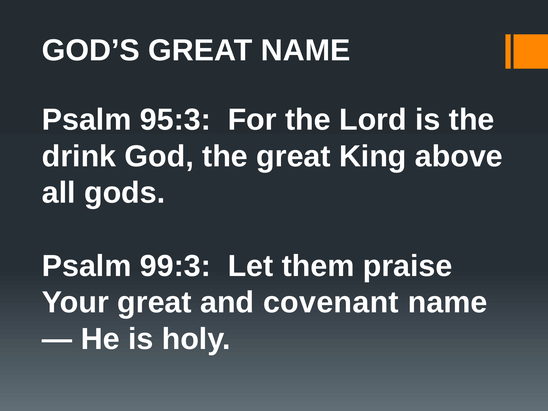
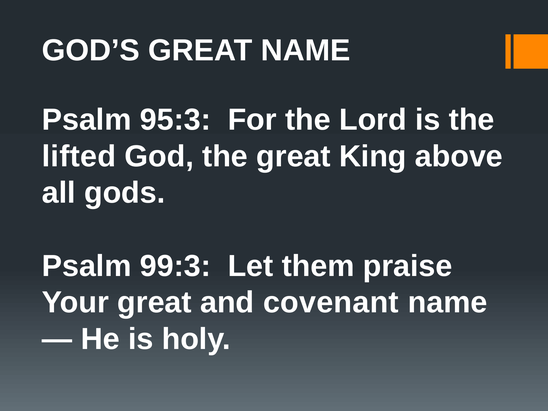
drink: drink -> lifted
